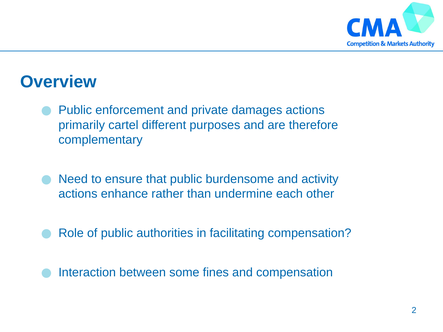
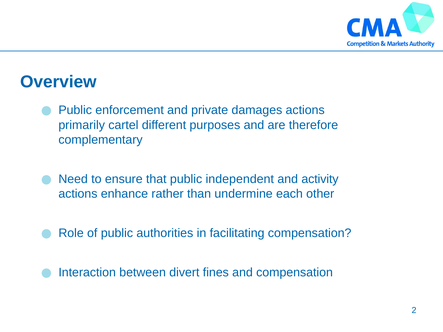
burdensome: burdensome -> independent
some: some -> divert
